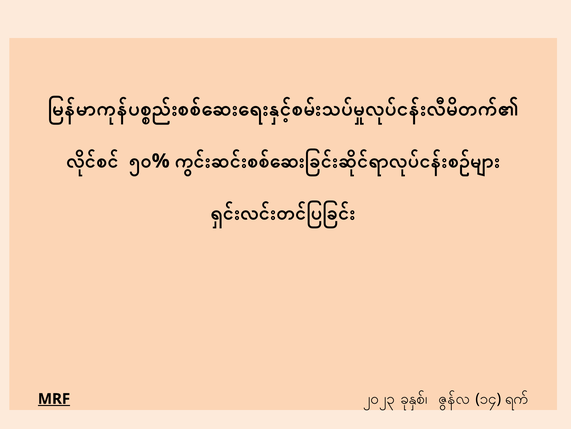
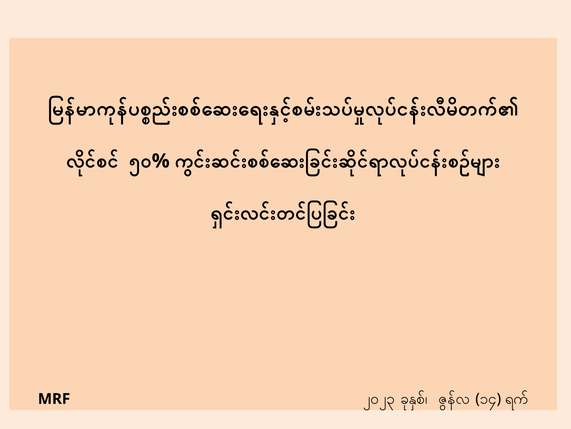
MRF underline: present -> none
